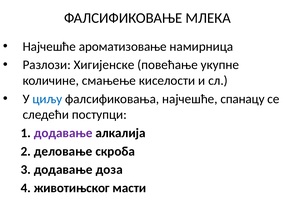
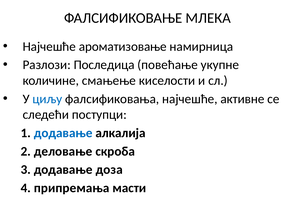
Хигијенске: Хигијенске -> Последица
спанацу: спанацу -> активне
додавање at (63, 133) colour: purple -> blue
животињског: животињског -> припремања
